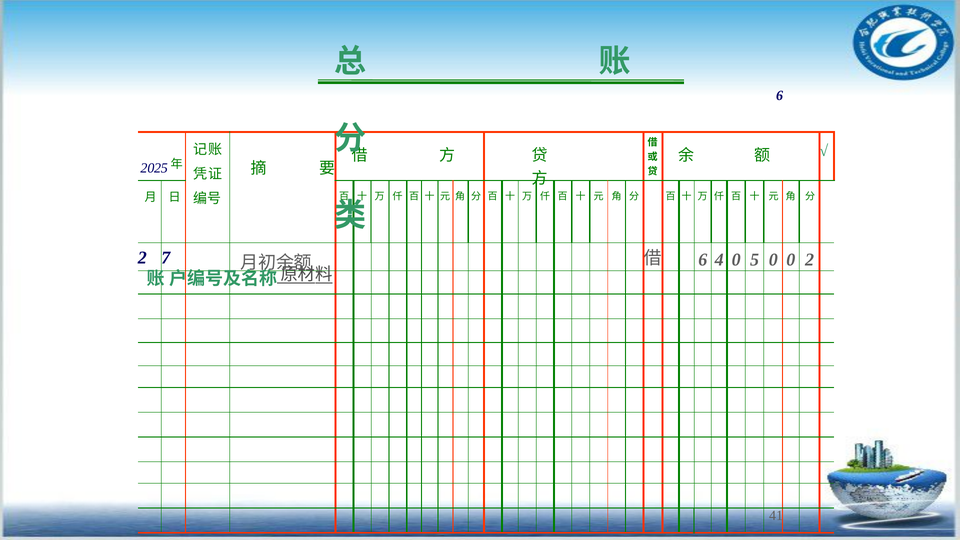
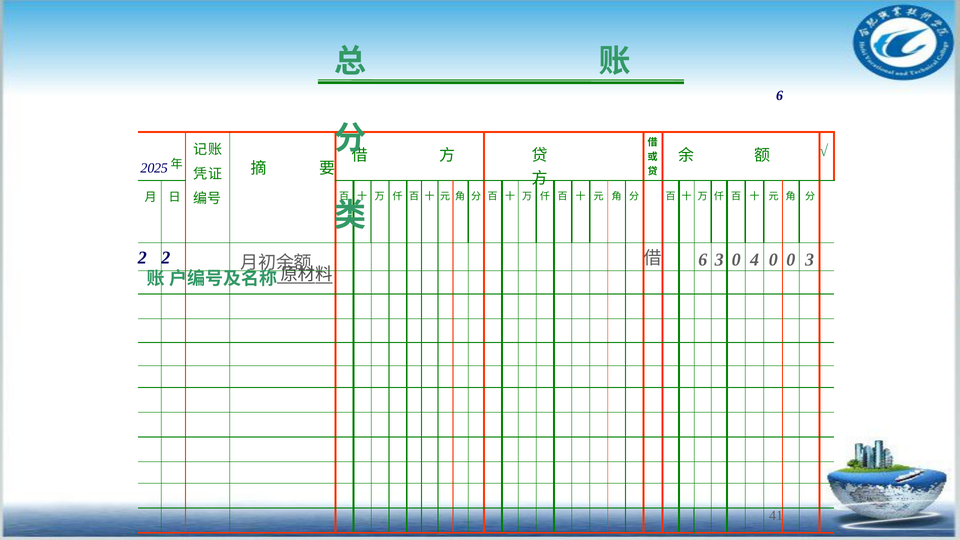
2 7: 7 -> 2
6 4: 4 -> 3
5: 5 -> 4
0 2: 2 -> 3
